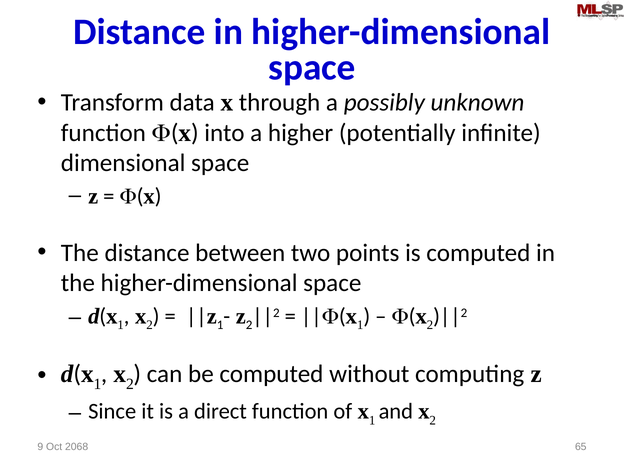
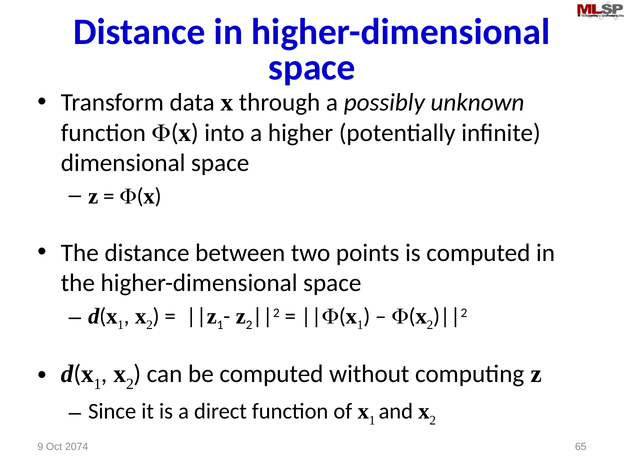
2068: 2068 -> 2074
